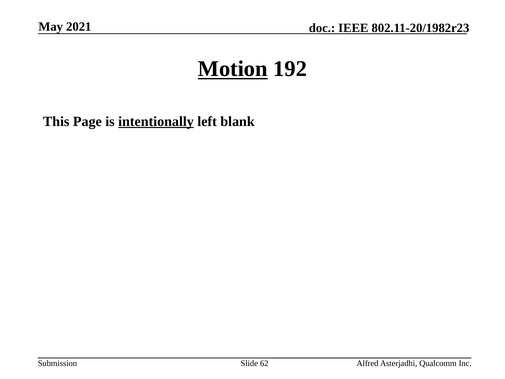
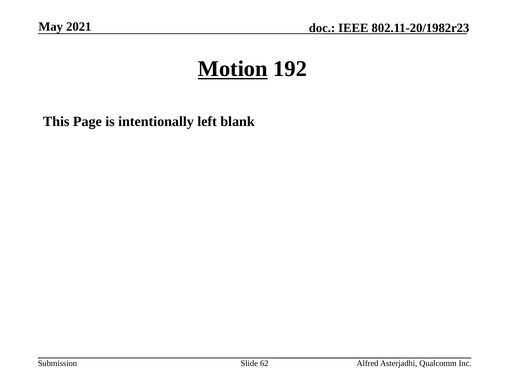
intentionally underline: present -> none
